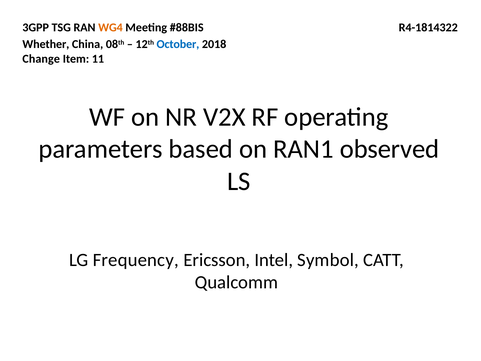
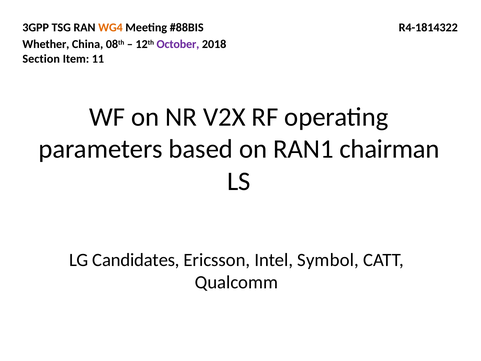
October colour: blue -> purple
Change: Change -> Section
observed: observed -> chairman
Frequency: Frequency -> Candidates
